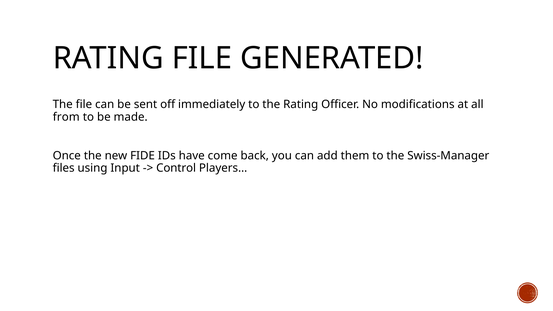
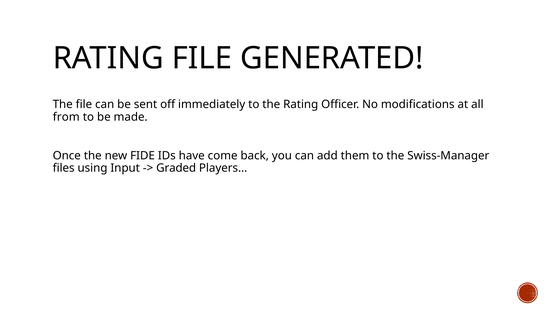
Control: Control -> Graded
